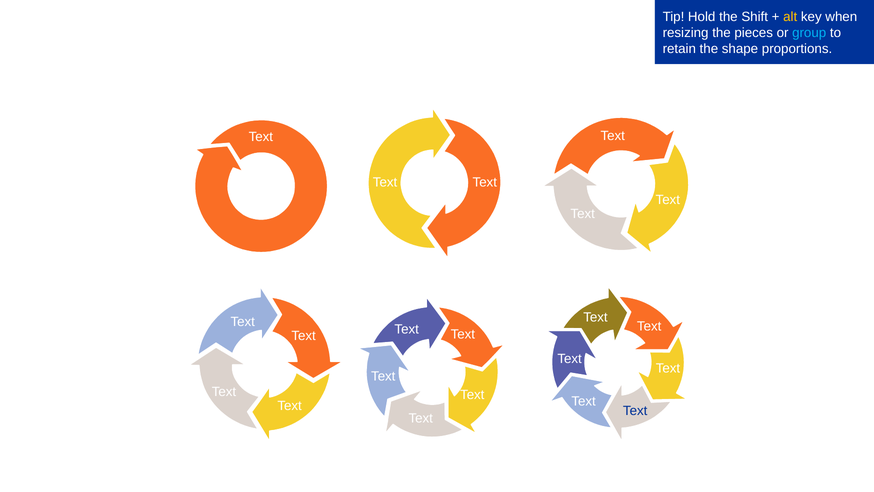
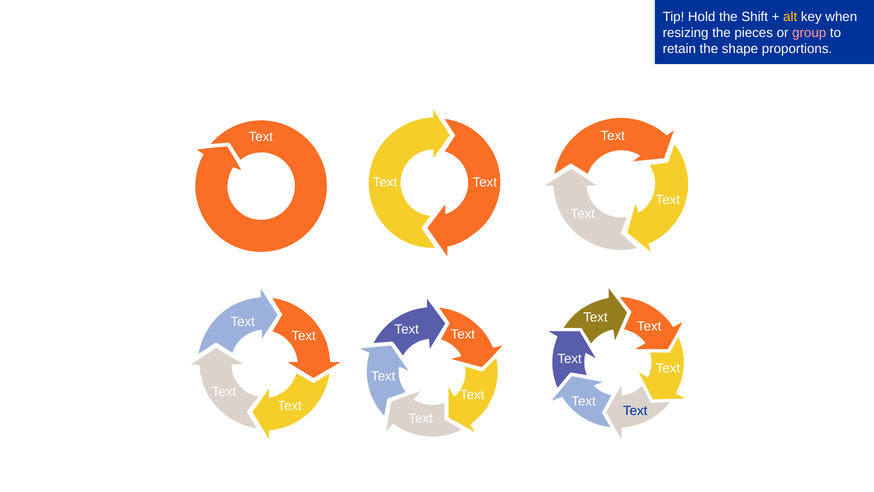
group colour: light blue -> pink
